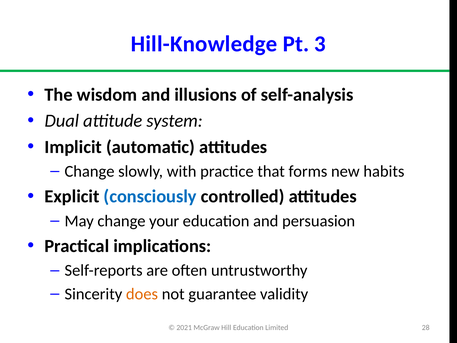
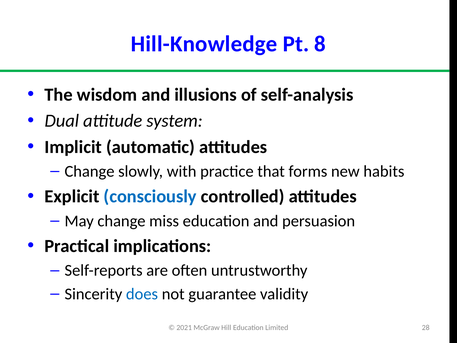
3: 3 -> 8
your: your -> miss
does colour: orange -> blue
